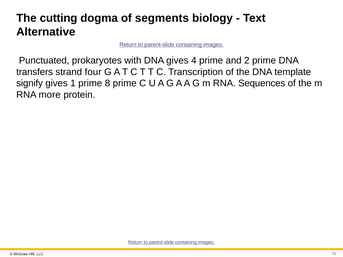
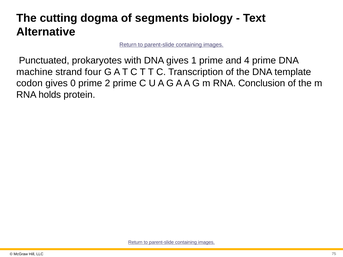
4: 4 -> 1
2: 2 -> 4
transfers: transfers -> machine
signify: signify -> codon
1: 1 -> 0
8: 8 -> 2
Sequences: Sequences -> Conclusion
more: more -> holds
